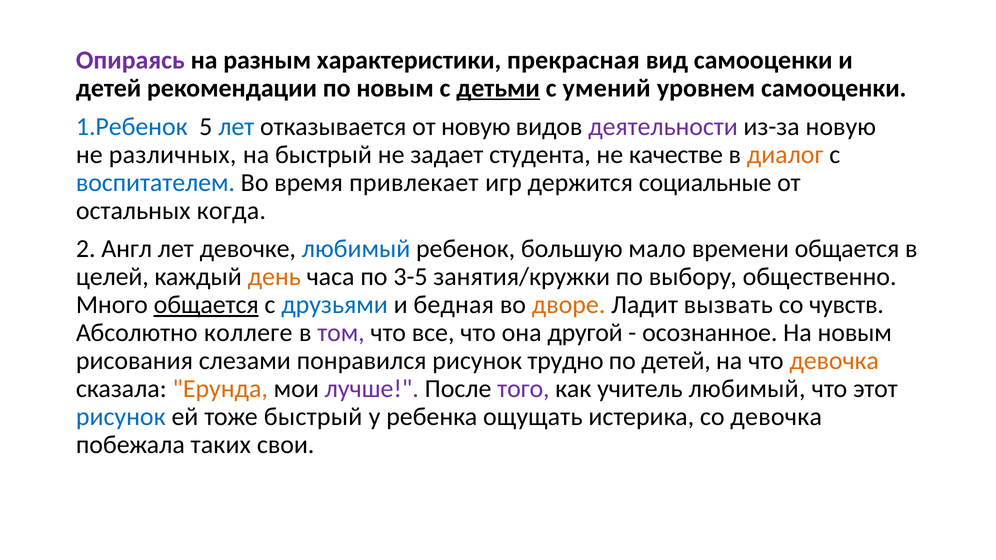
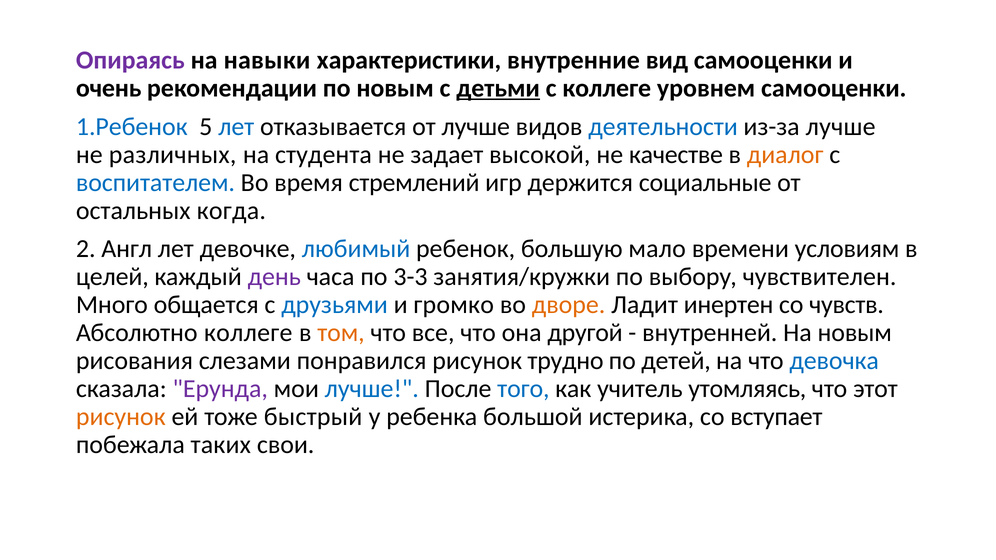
разным: разным -> навыки
прекрасная: прекрасная -> внутренние
детей at (109, 88): детей -> очень
с умений: умений -> коллеге
от новую: новую -> лучше
деятельности colour: purple -> blue
из-за новую: новую -> лучше
на быстрый: быстрый -> студента
студента: студента -> высокой
привлекает: привлекает -> стремлений
времени общается: общается -> условиям
день colour: orange -> purple
3-5: 3-5 -> 3-3
общественно: общественно -> чувствителен
общается at (206, 305) underline: present -> none
бедная: бедная -> громко
вызвать: вызвать -> инертен
том colour: purple -> orange
осознанное: осознанное -> внутренней
девочка at (834, 361) colour: orange -> blue
Ерунда colour: orange -> purple
лучше at (372, 389) colour: purple -> blue
того colour: purple -> blue
учитель любимый: любимый -> утомляясь
рисунок at (121, 417) colour: blue -> orange
ощущать: ощущать -> большой
со девочка: девочка -> вступает
